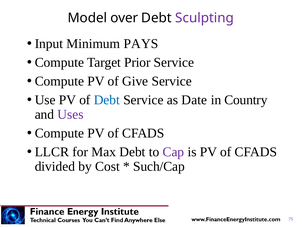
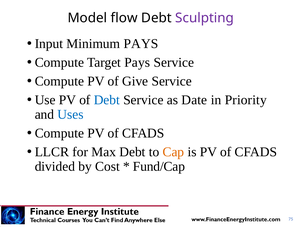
over: over -> flow
Target Prior: Prior -> Pays
Country: Country -> Priority
Uses colour: purple -> blue
Cap colour: purple -> orange
Such/Cap: Such/Cap -> Fund/Cap
